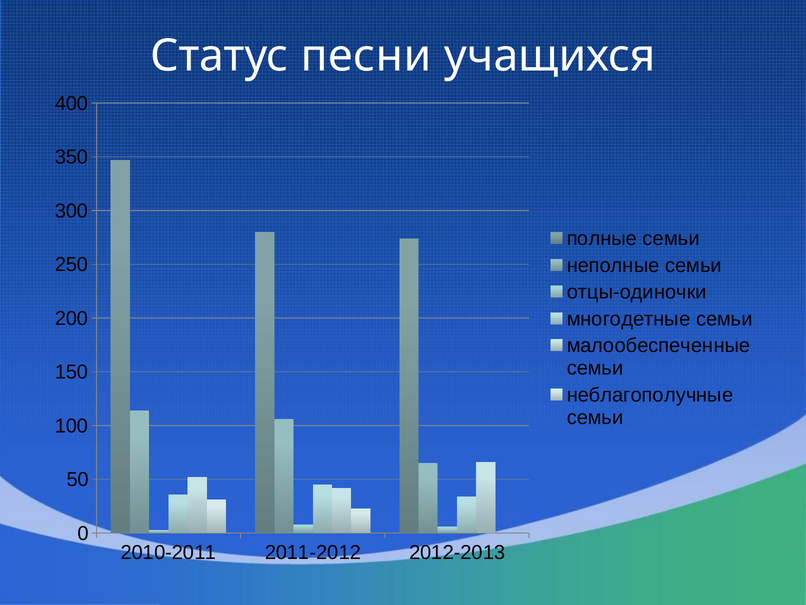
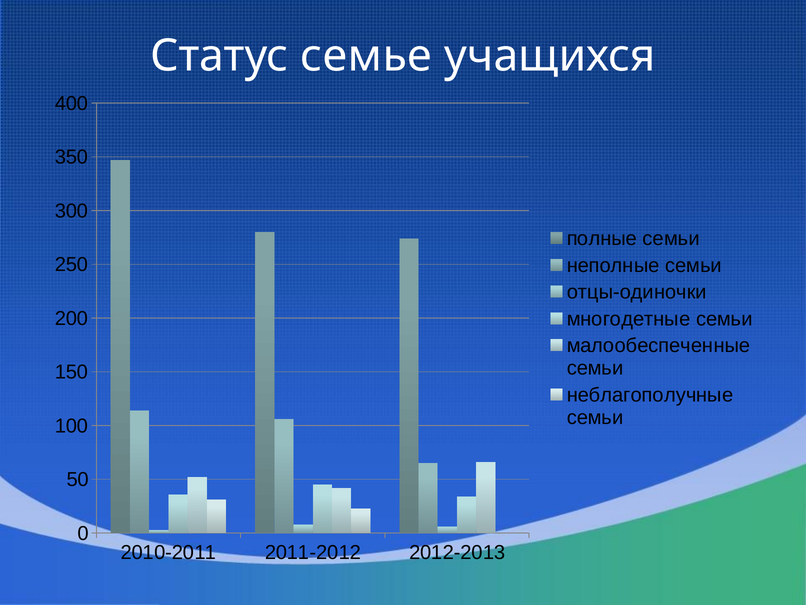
песни: песни -> семье
